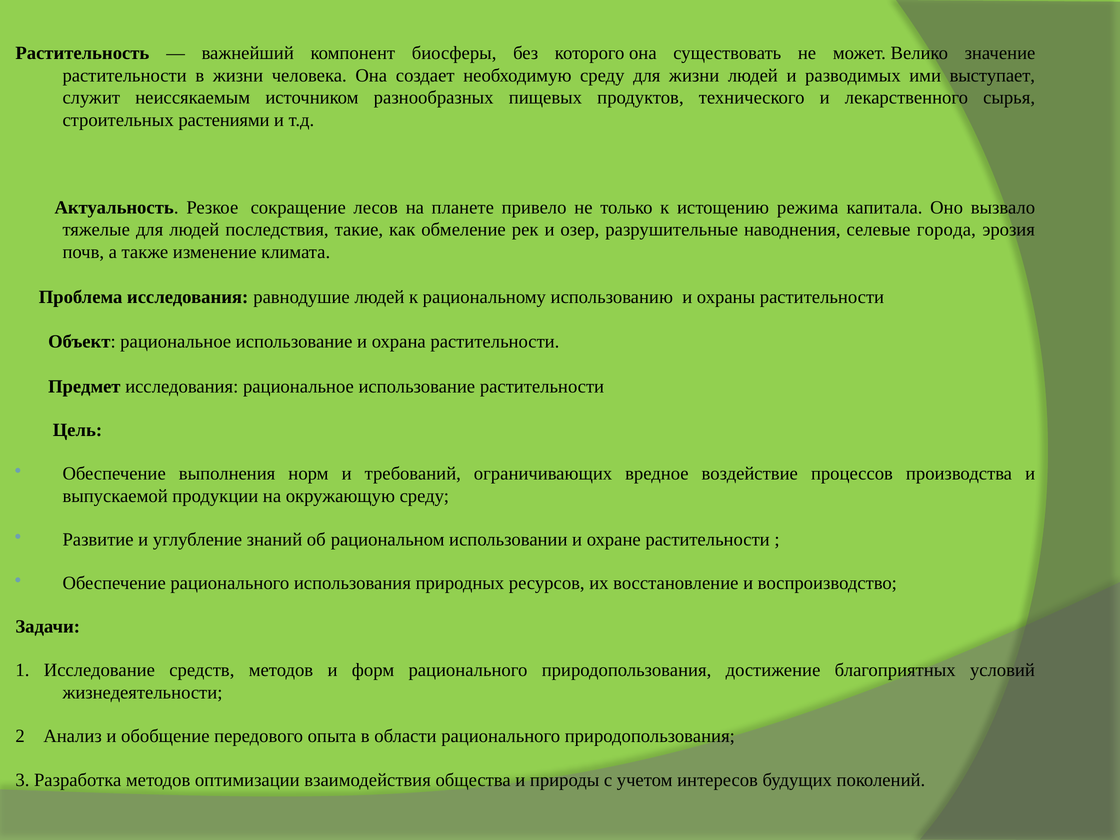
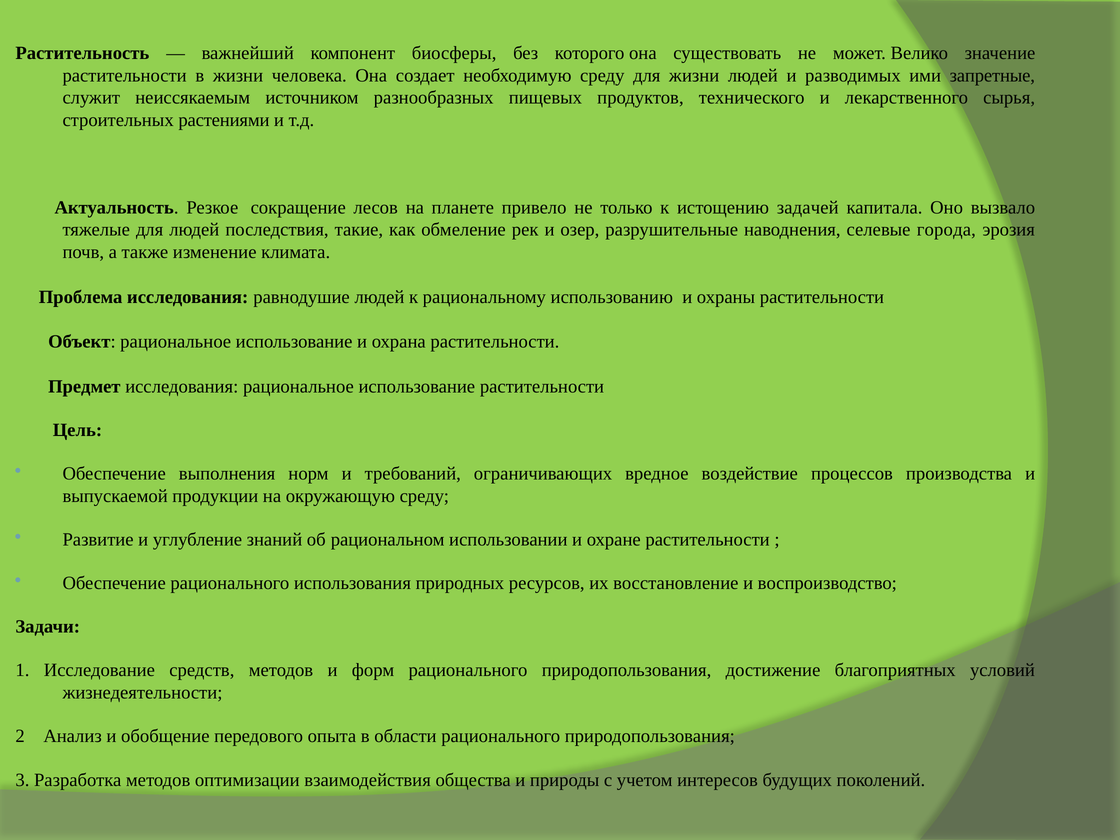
выступает: выступает -> запретные
режима: режима -> задачей
